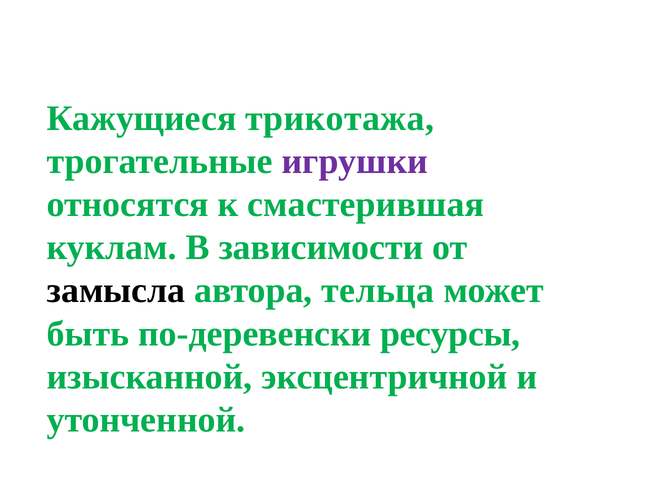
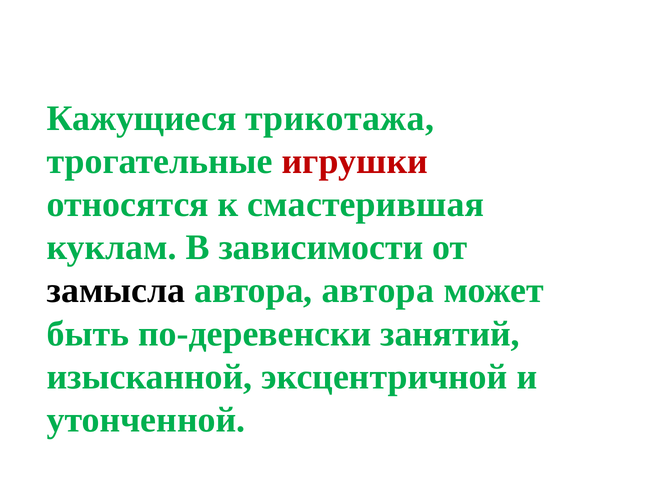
игрушки colour: purple -> red
автора тельца: тельца -> автора
ресурсы: ресурсы -> занятий
